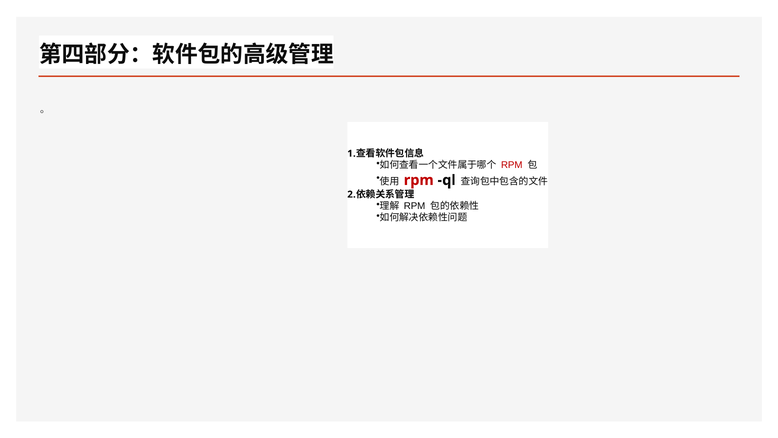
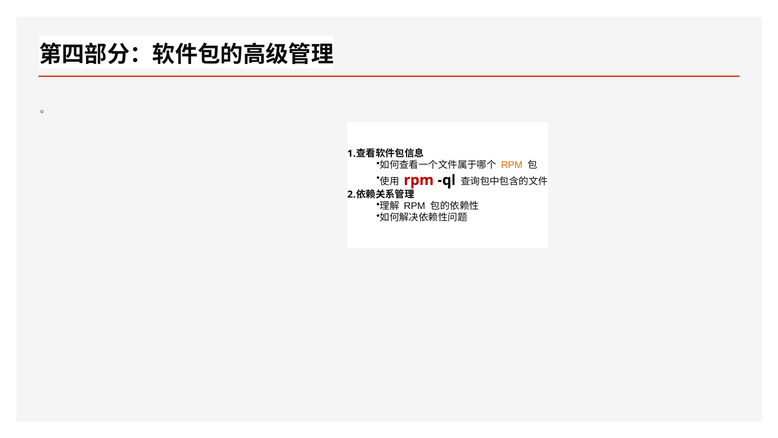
RPM at (512, 165) colour: red -> orange
